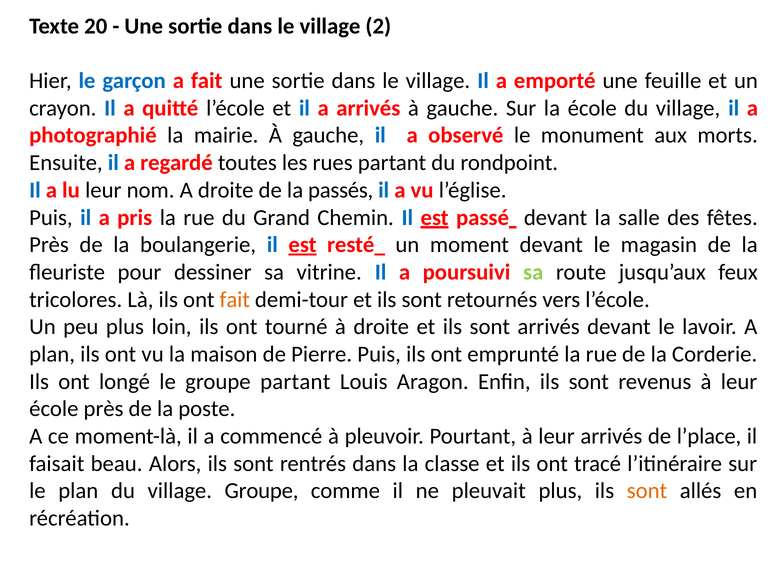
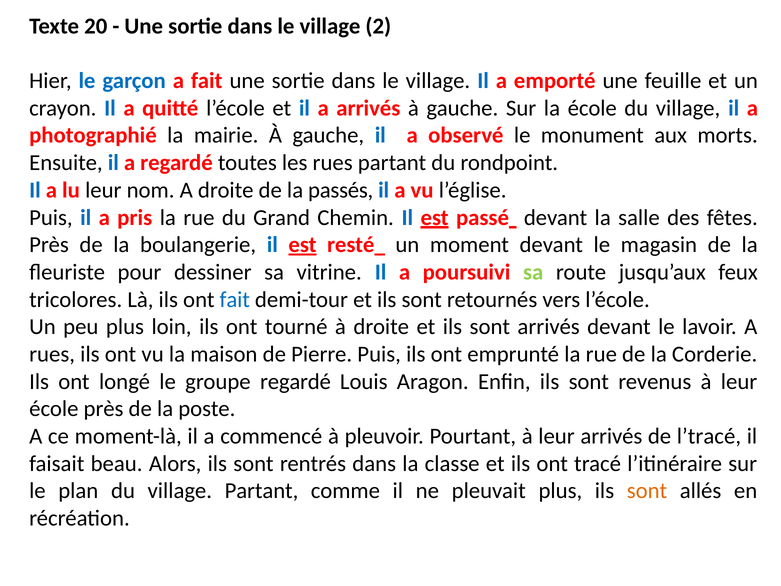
fait at (235, 299) colour: orange -> blue
plan at (52, 354): plan -> rues
groupe partant: partant -> regardé
l’place: l’place -> l’tracé
village Groupe: Groupe -> Partant
